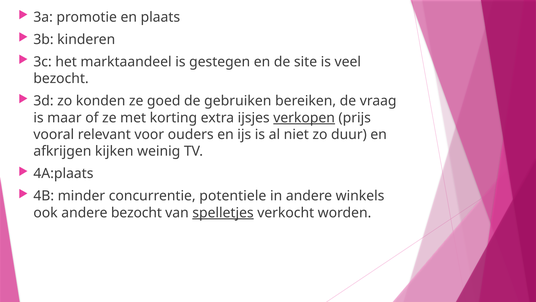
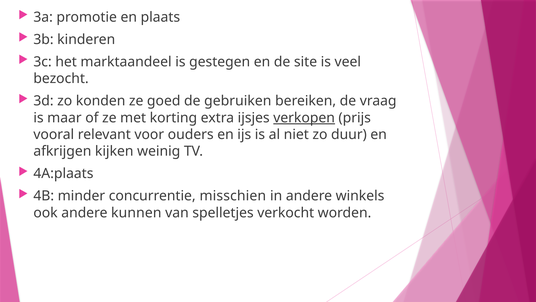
potentiele: potentiele -> misschien
andere bezocht: bezocht -> kunnen
spelletjes underline: present -> none
